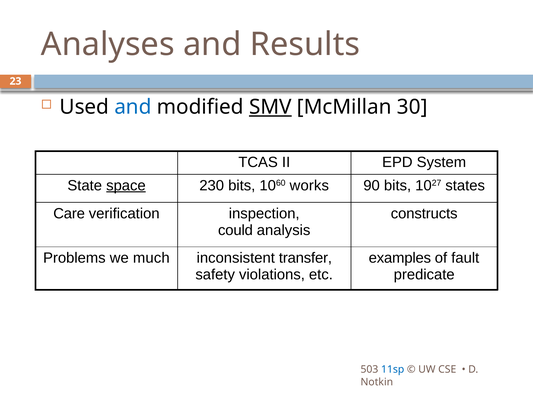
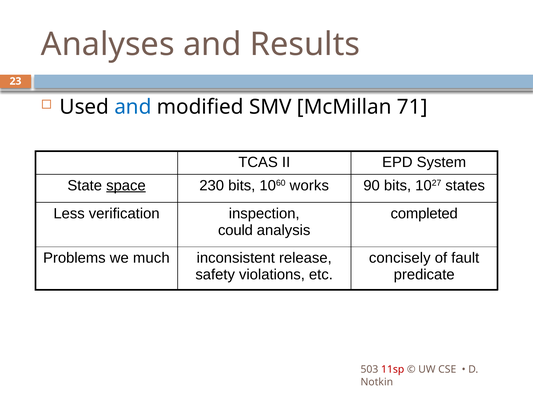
SMV underline: present -> none
30: 30 -> 71
Care: Care -> Less
constructs: constructs -> completed
transfer: transfer -> release
examples: examples -> concisely
11sp colour: blue -> red
